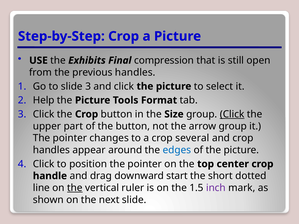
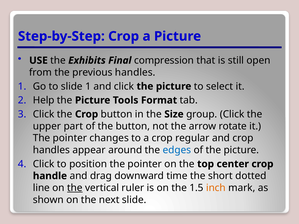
slide 3: 3 -> 1
Click at (232, 114) underline: present -> none
arrow group: group -> rotate
several: several -> regular
start: start -> time
inch colour: purple -> orange
